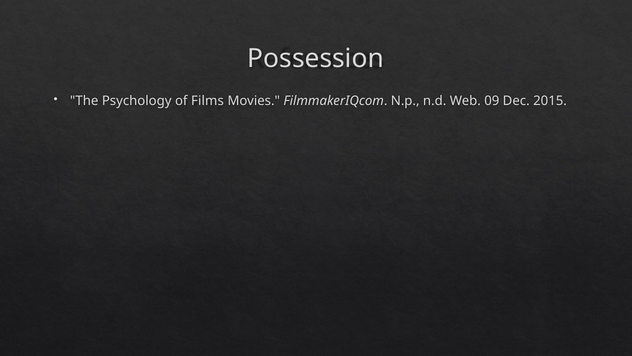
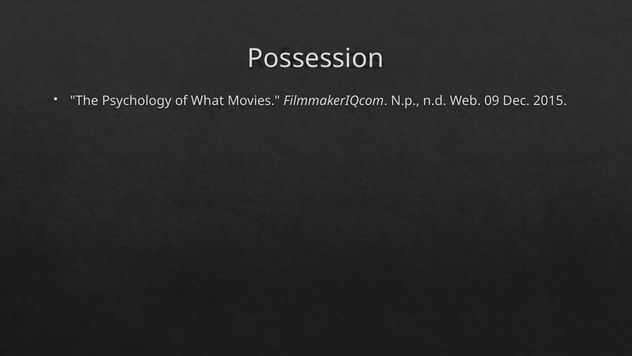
Films: Films -> What
